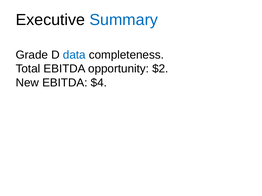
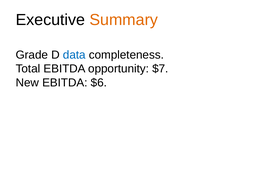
Summary colour: blue -> orange
$2: $2 -> $7
$4: $4 -> $6
